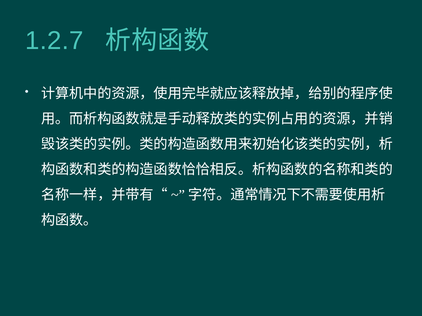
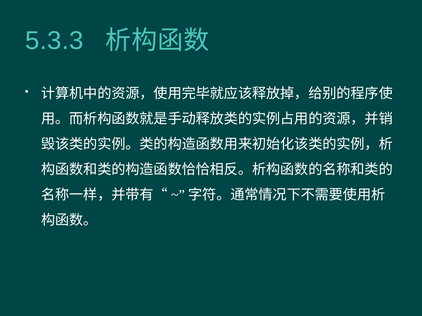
1.2.7: 1.2.7 -> 5.3.3
